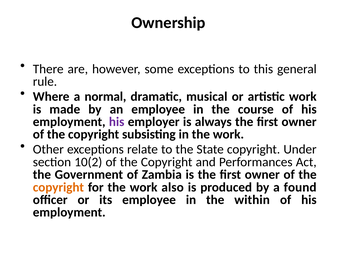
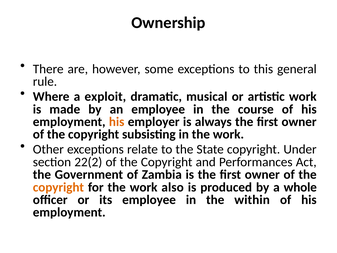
normal: normal -> exploit
his at (117, 122) colour: purple -> orange
10(2: 10(2 -> 22(2
found: found -> whole
